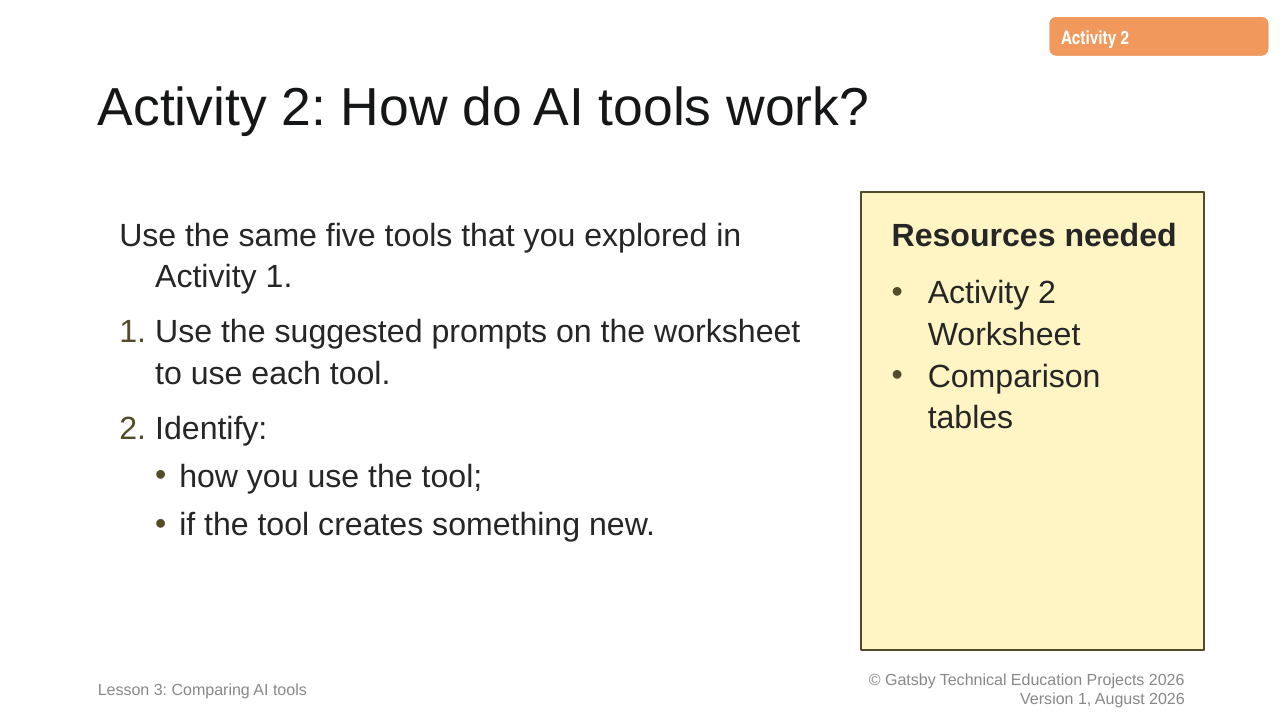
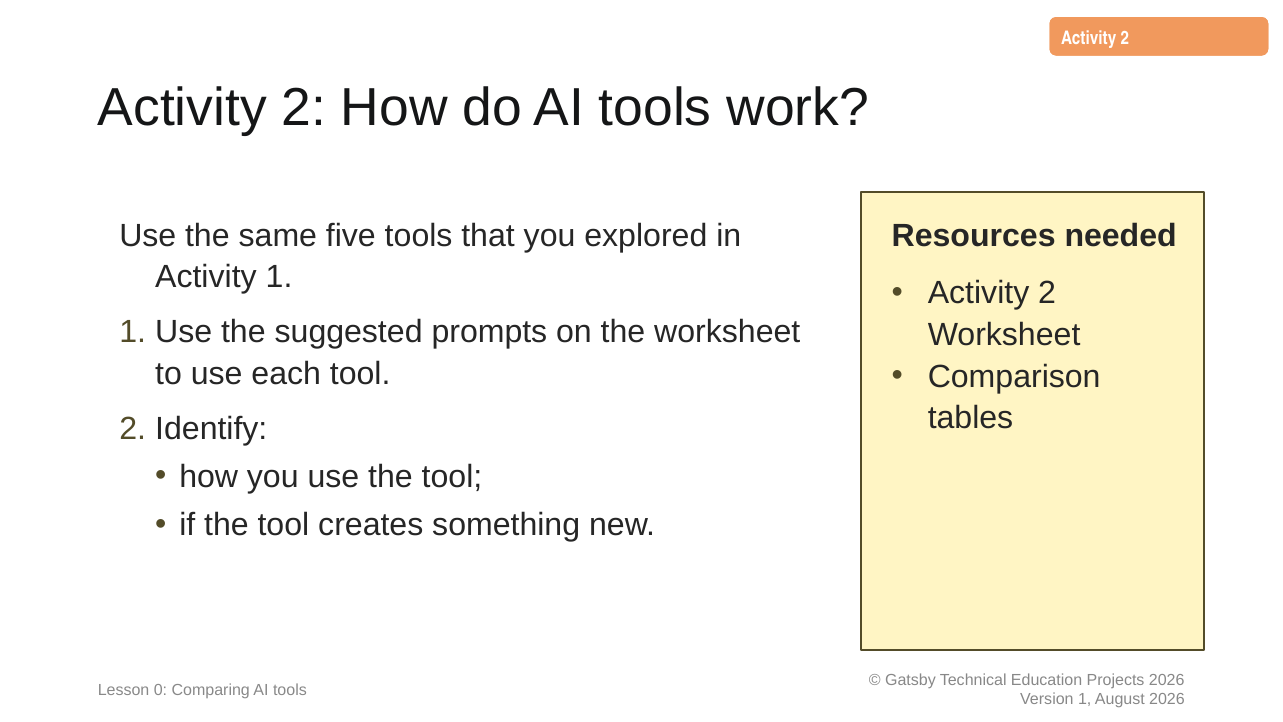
3: 3 -> 0
